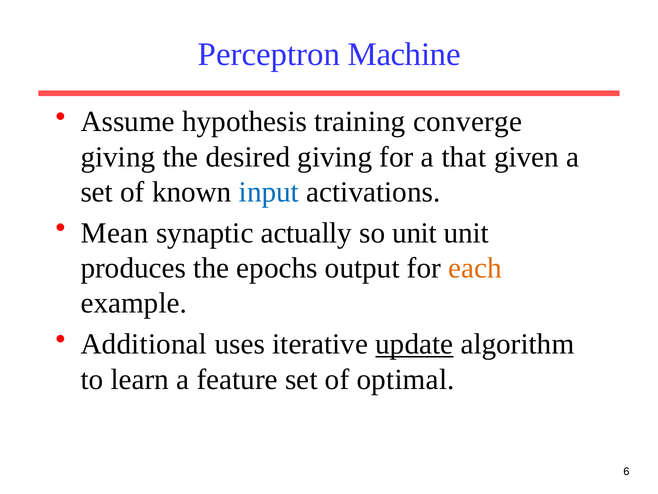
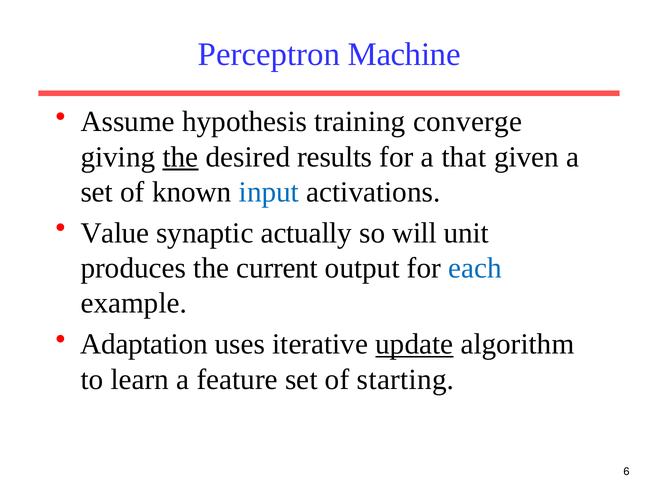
the at (181, 157) underline: none -> present
desired giving: giving -> results
Mean: Mean -> Value
so unit: unit -> will
epochs: epochs -> current
each colour: orange -> blue
Additional: Additional -> Adaptation
optimal: optimal -> starting
